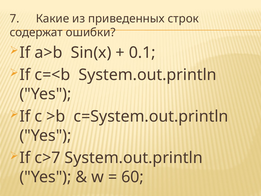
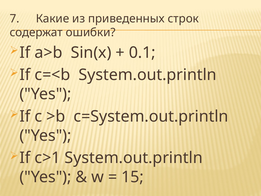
c>7: c>7 -> c>1
60: 60 -> 15
